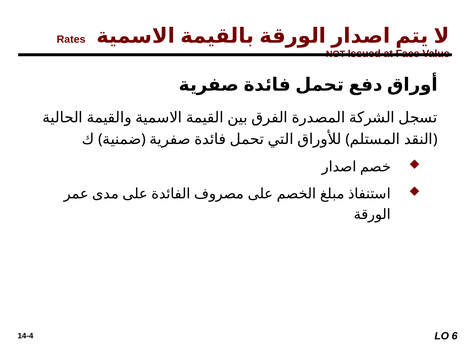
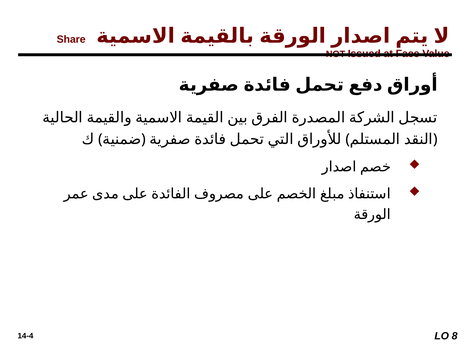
Rates: Rates -> Share
6: 6 -> 8
